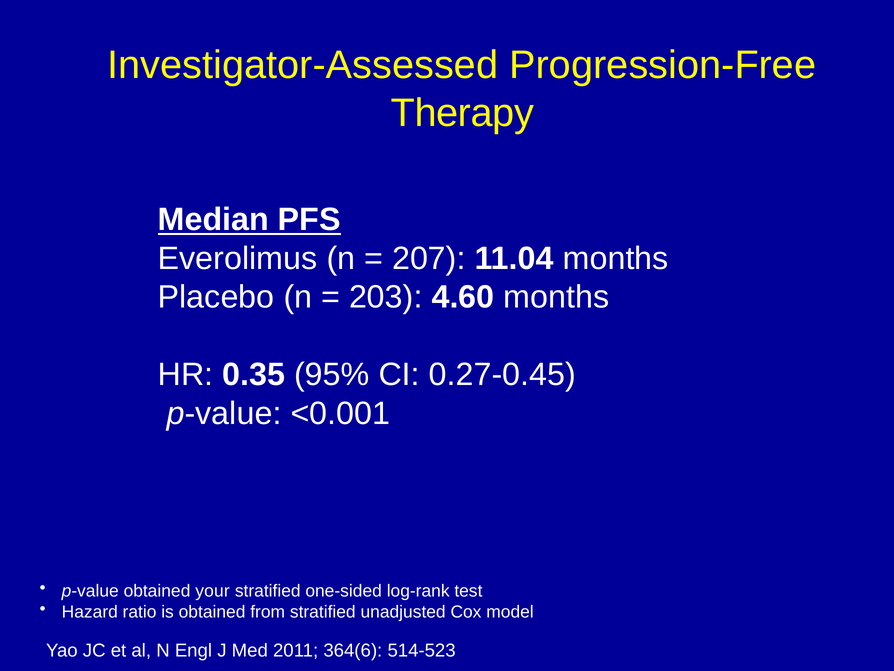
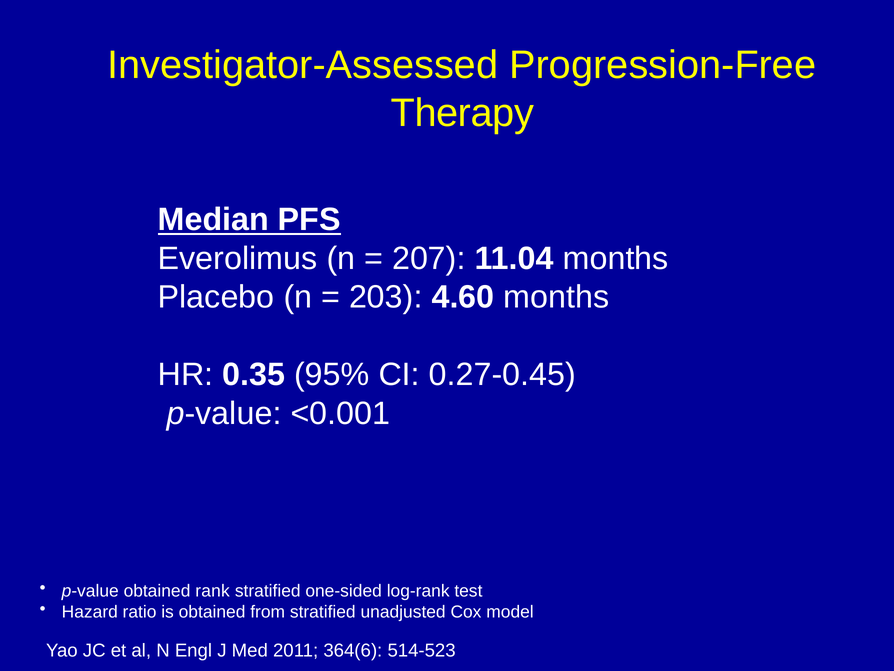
your: your -> rank
